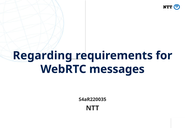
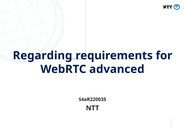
messages: messages -> advanced
